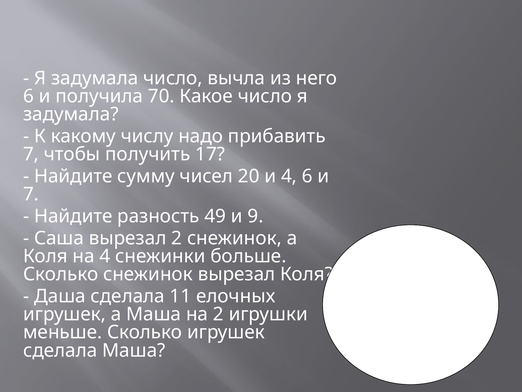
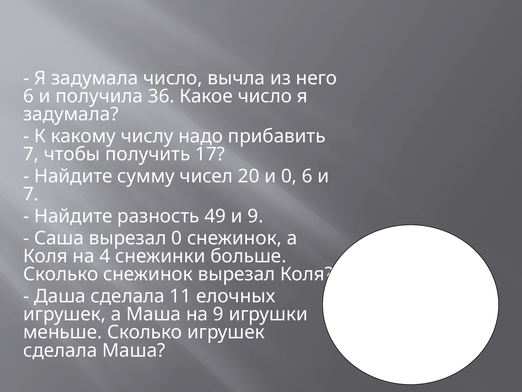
70: 70 -> 36
и 4: 4 -> 0
вырезал 2: 2 -> 0
на 2: 2 -> 9
